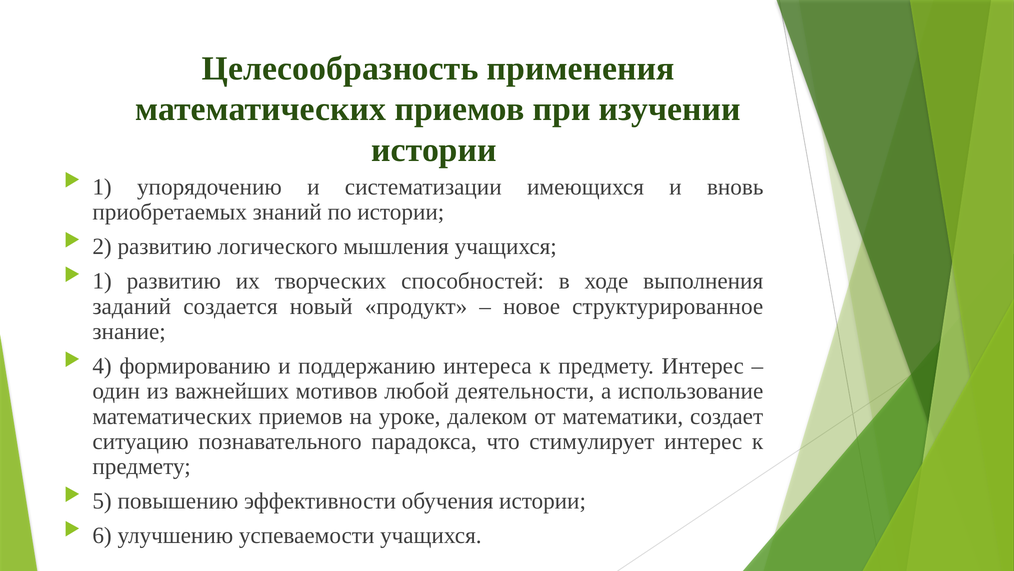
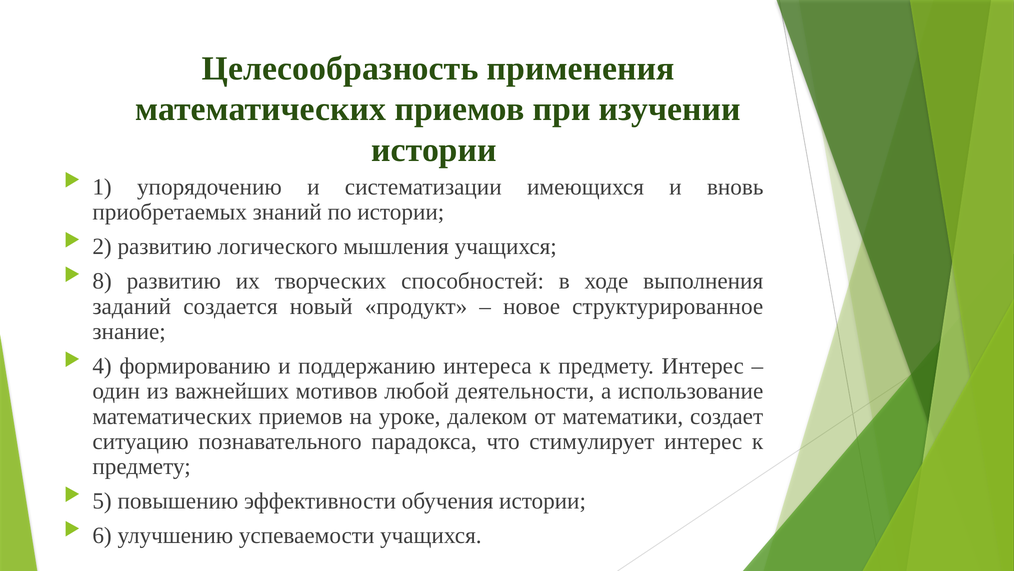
1 at (102, 281): 1 -> 8
